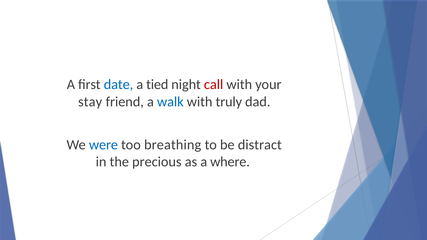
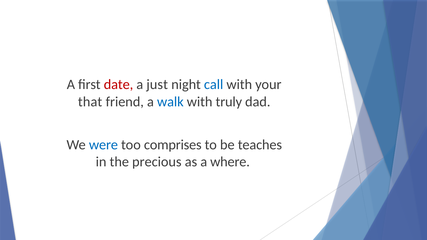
date colour: blue -> red
tied: tied -> just
call colour: red -> blue
stay: stay -> that
breathing: breathing -> comprises
distract: distract -> teaches
